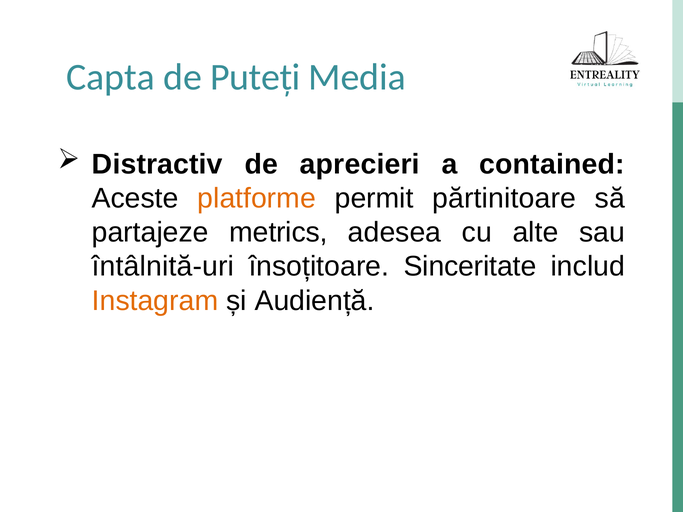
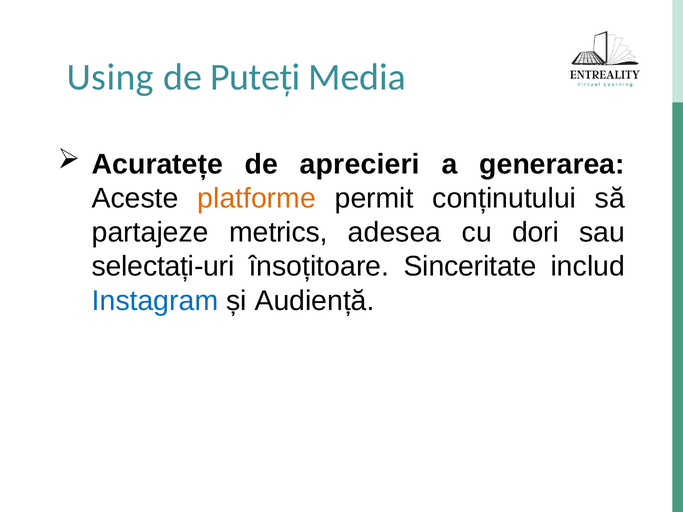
Capta: Capta -> Using
Distractiv: Distractiv -> Acuratețe
contained: contained -> generarea
părtinitoare: părtinitoare -> conținutului
alte: alte -> dori
întâlnită-uri: întâlnită-uri -> selectați-uri
Instagram colour: orange -> blue
